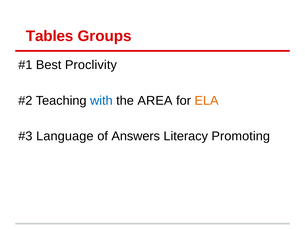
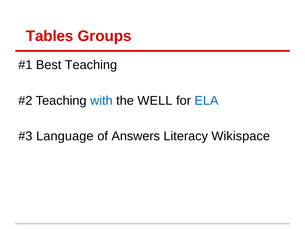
Best Proclivity: Proclivity -> Teaching
AREA: AREA -> WELL
ELA colour: orange -> blue
Promoting: Promoting -> Wikispace
